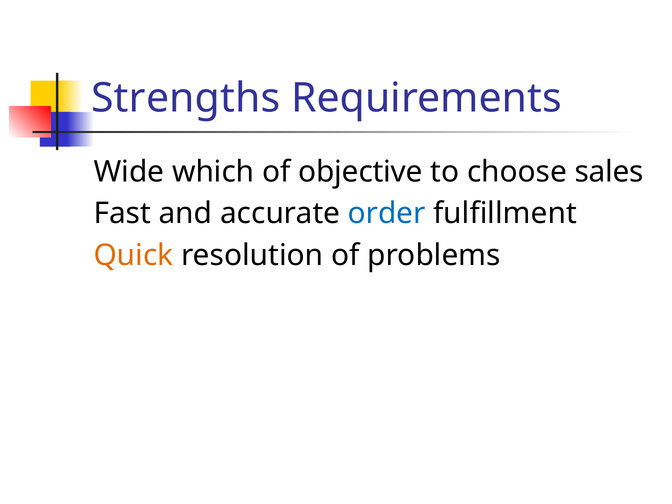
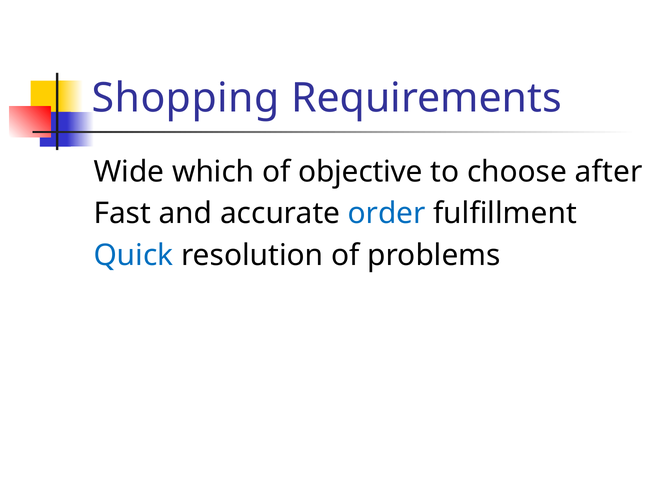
Strengths: Strengths -> Shopping
sales: sales -> after
Quick colour: orange -> blue
